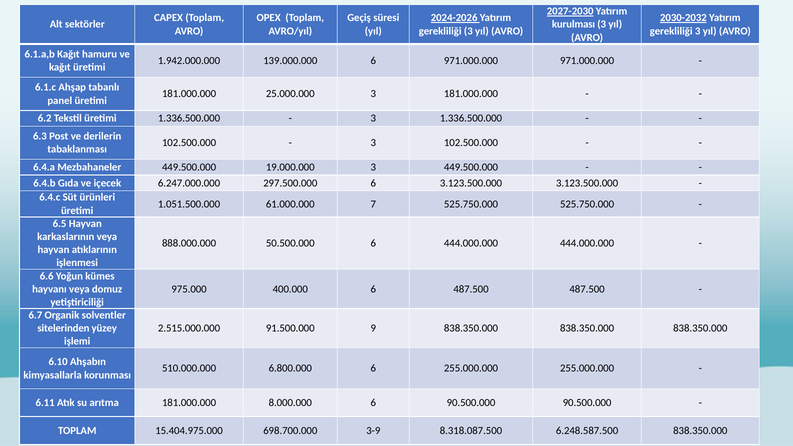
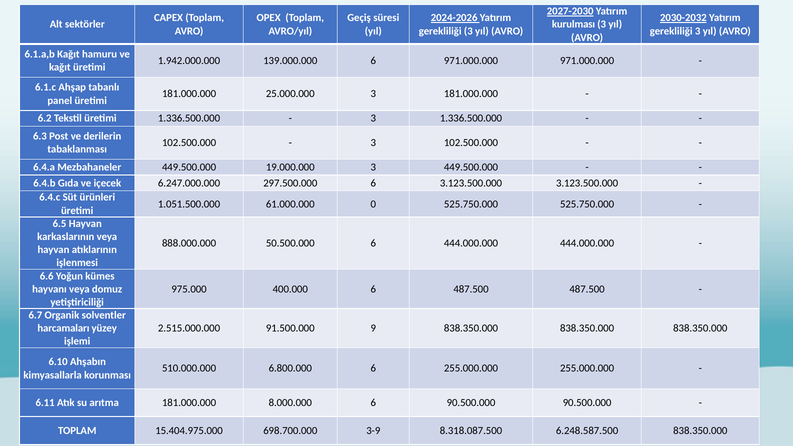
7: 7 -> 0
sitelerinden: sitelerinden -> harcamaları
